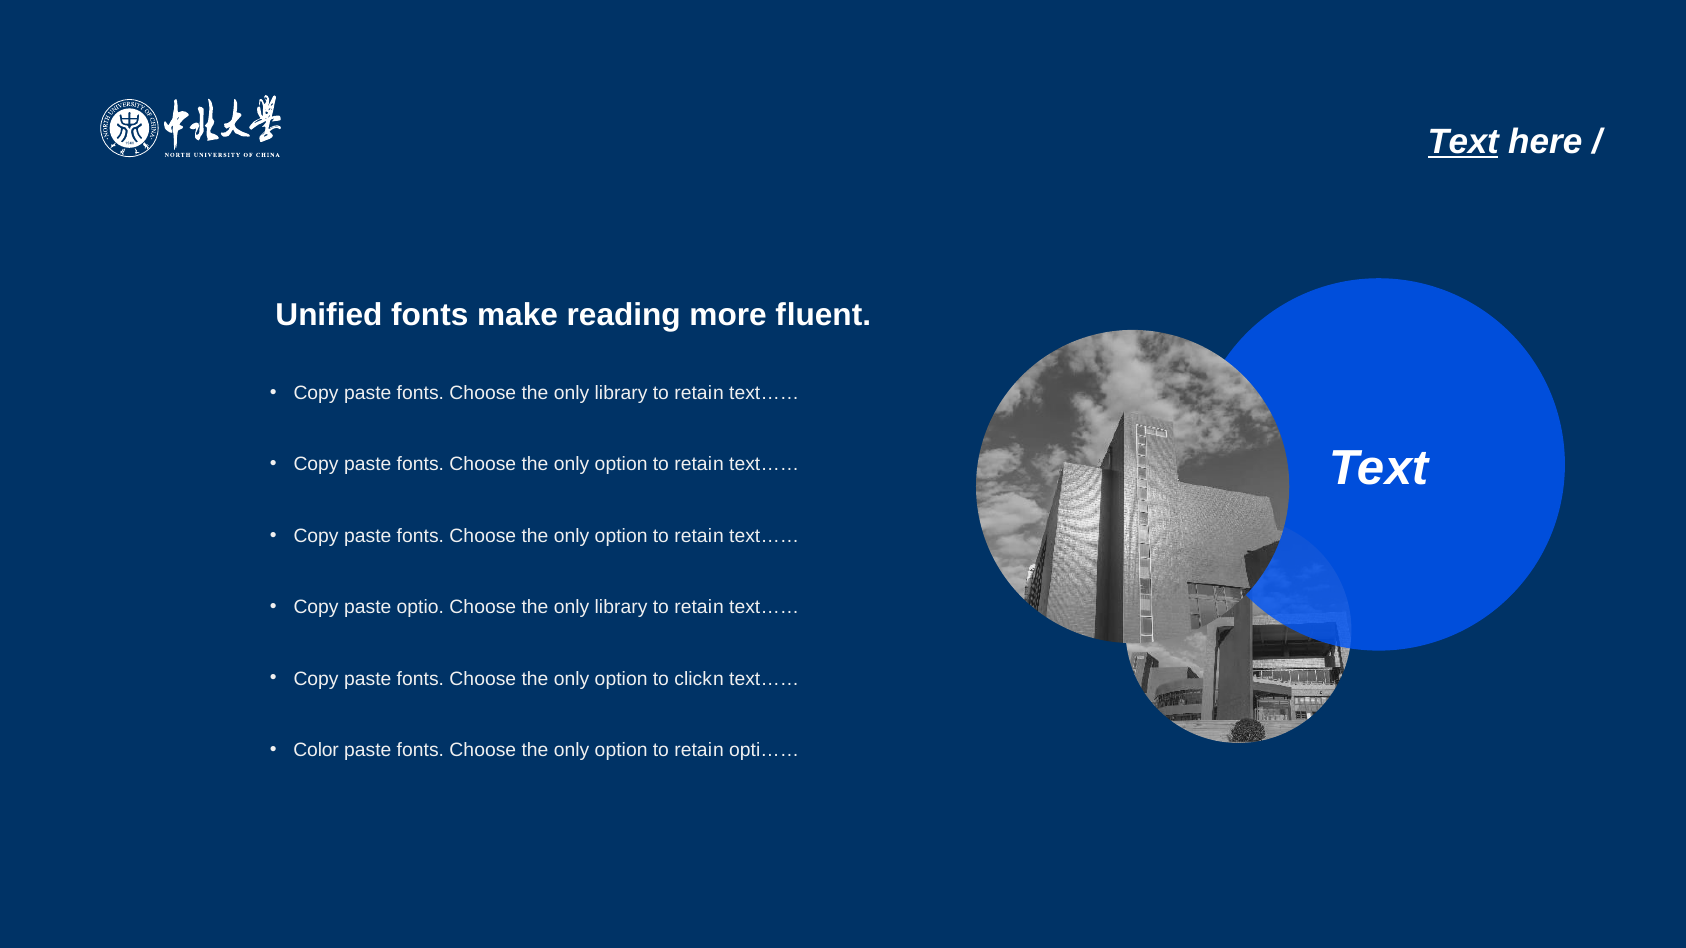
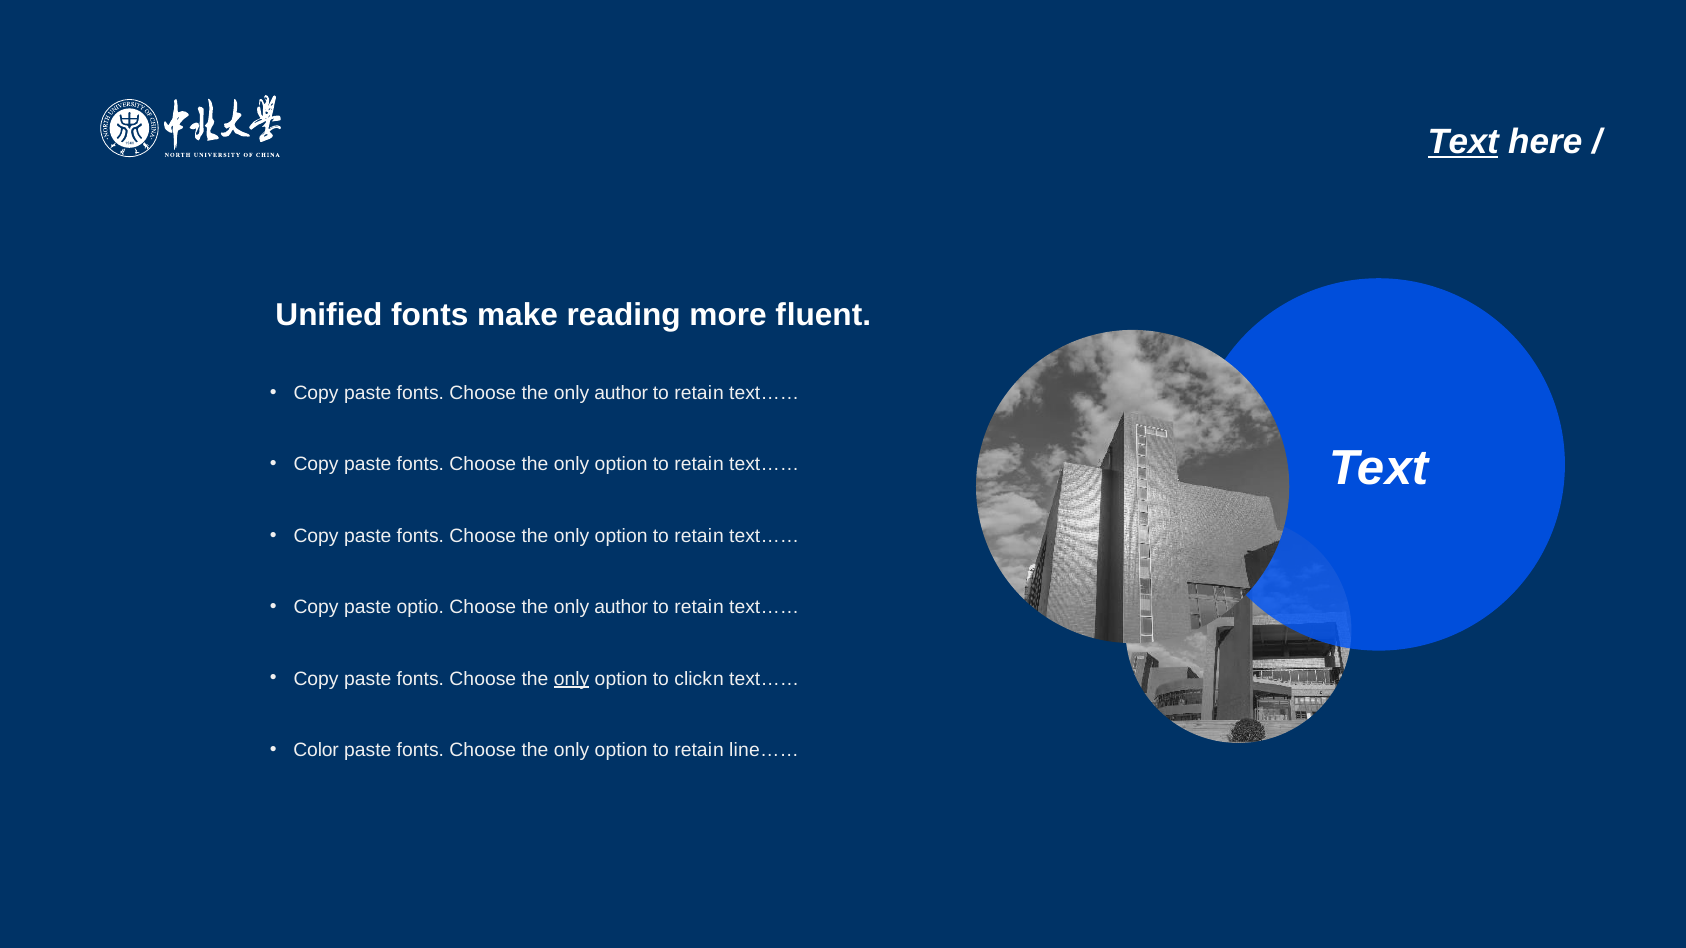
library at (621, 393): library -> author
library at (621, 607): library -> author
only at (572, 679) underline: none -> present
opti……: opti…… -> line……
